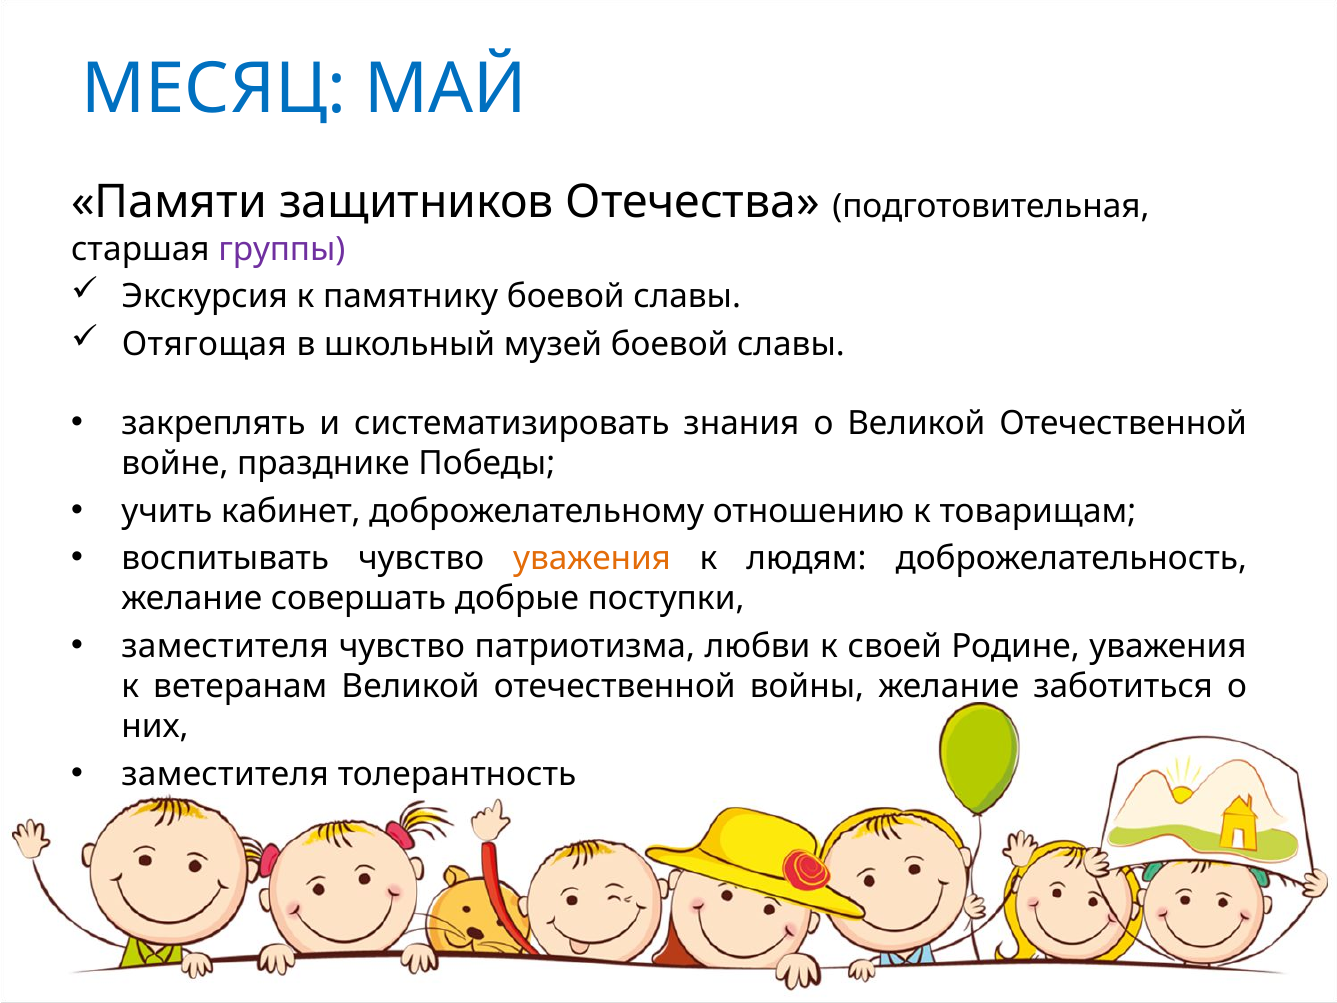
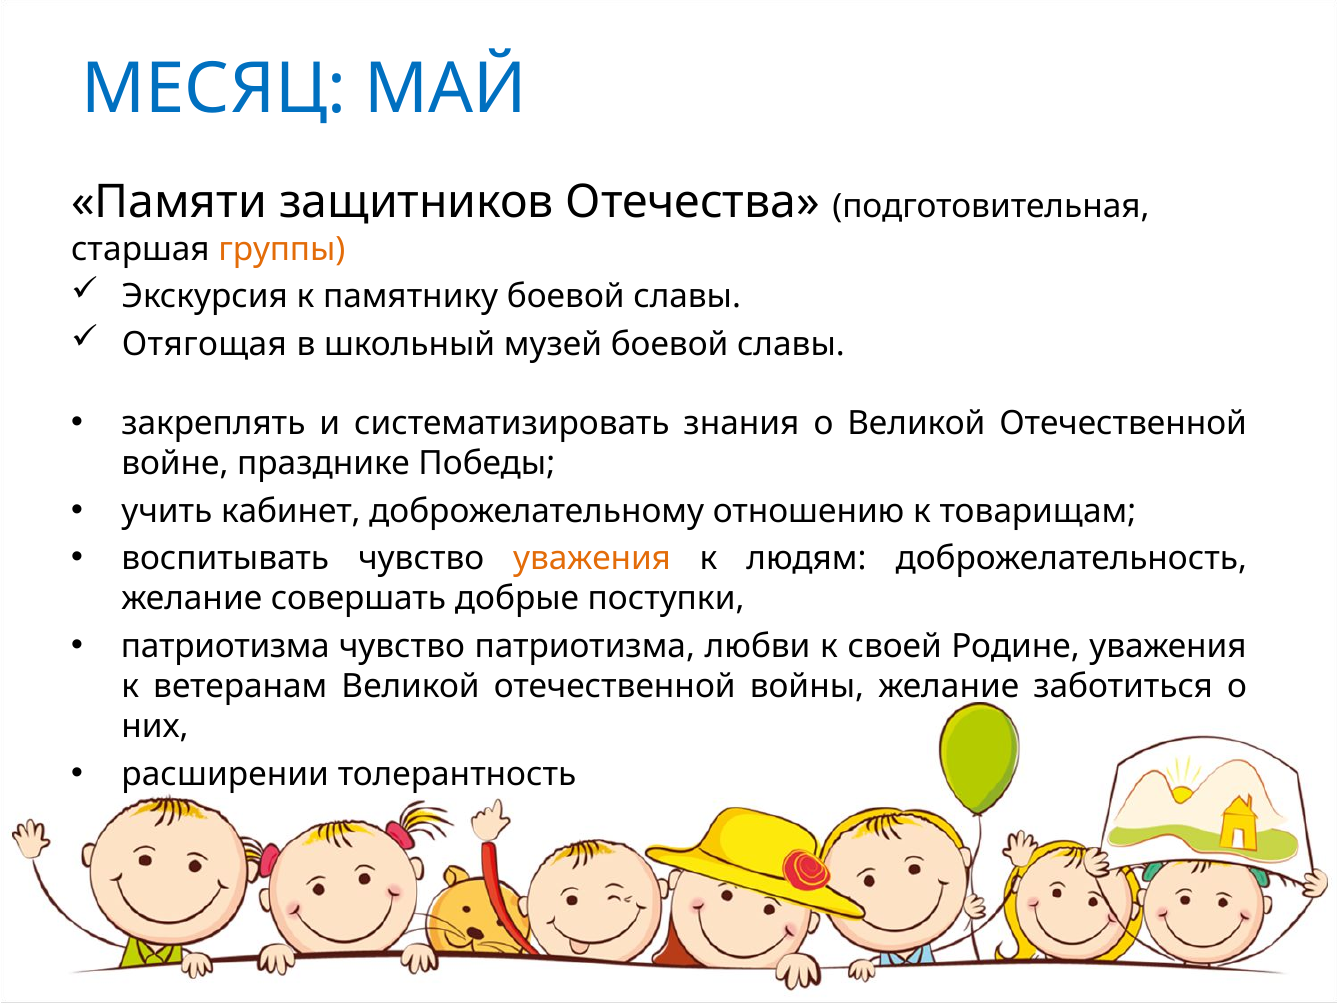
группы colour: purple -> orange
заместителя at (225, 646): заместителя -> патриотизма
заместителя at (225, 774): заместителя -> расширении
